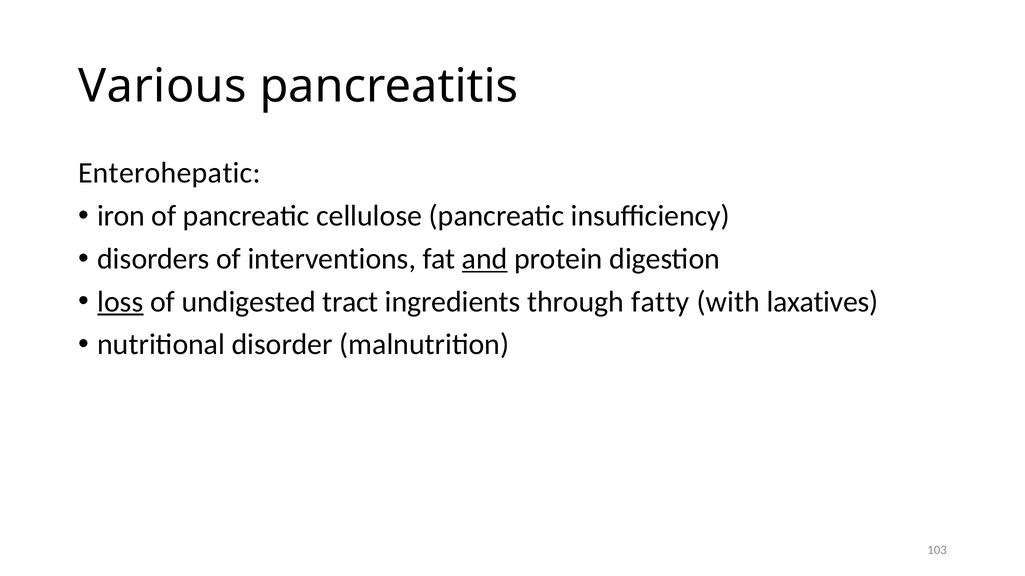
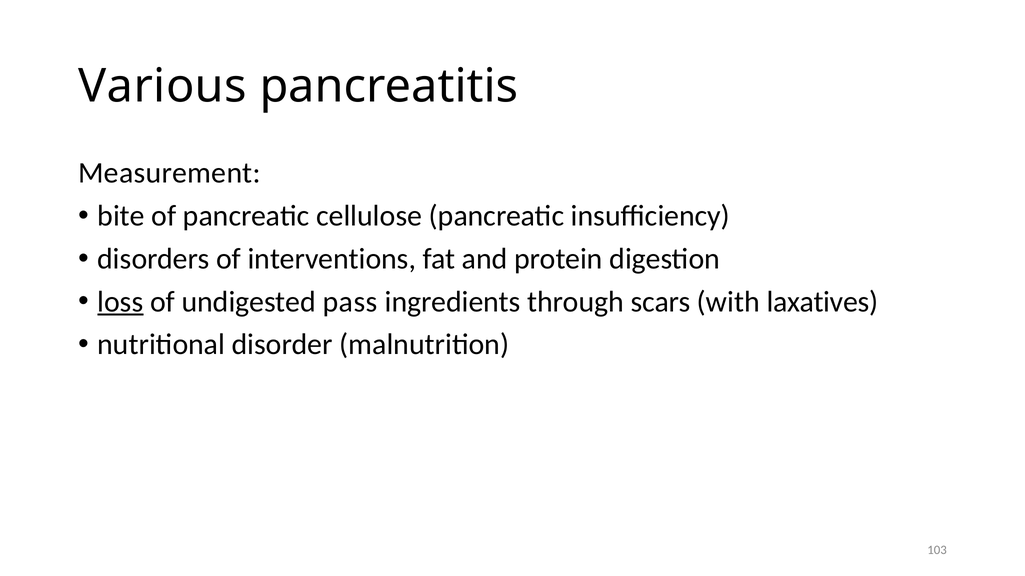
Enterohepatic: Enterohepatic -> Measurement
iron: iron -> bite
and underline: present -> none
tract: tract -> pass
fatty: fatty -> scars
